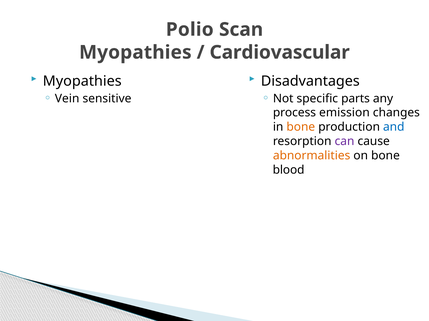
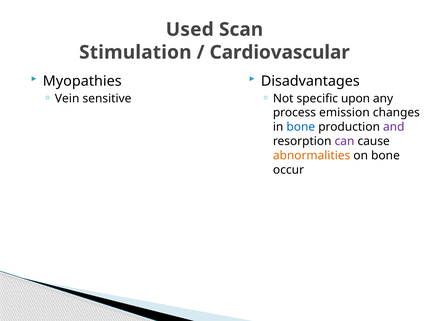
Polio: Polio -> Used
Myopathies at (135, 52): Myopathies -> Stimulation
parts: parts -> upon
bone at (301, 127) colour: orange -> blue
and colour: blue -> purple
blood: blood -> occur
